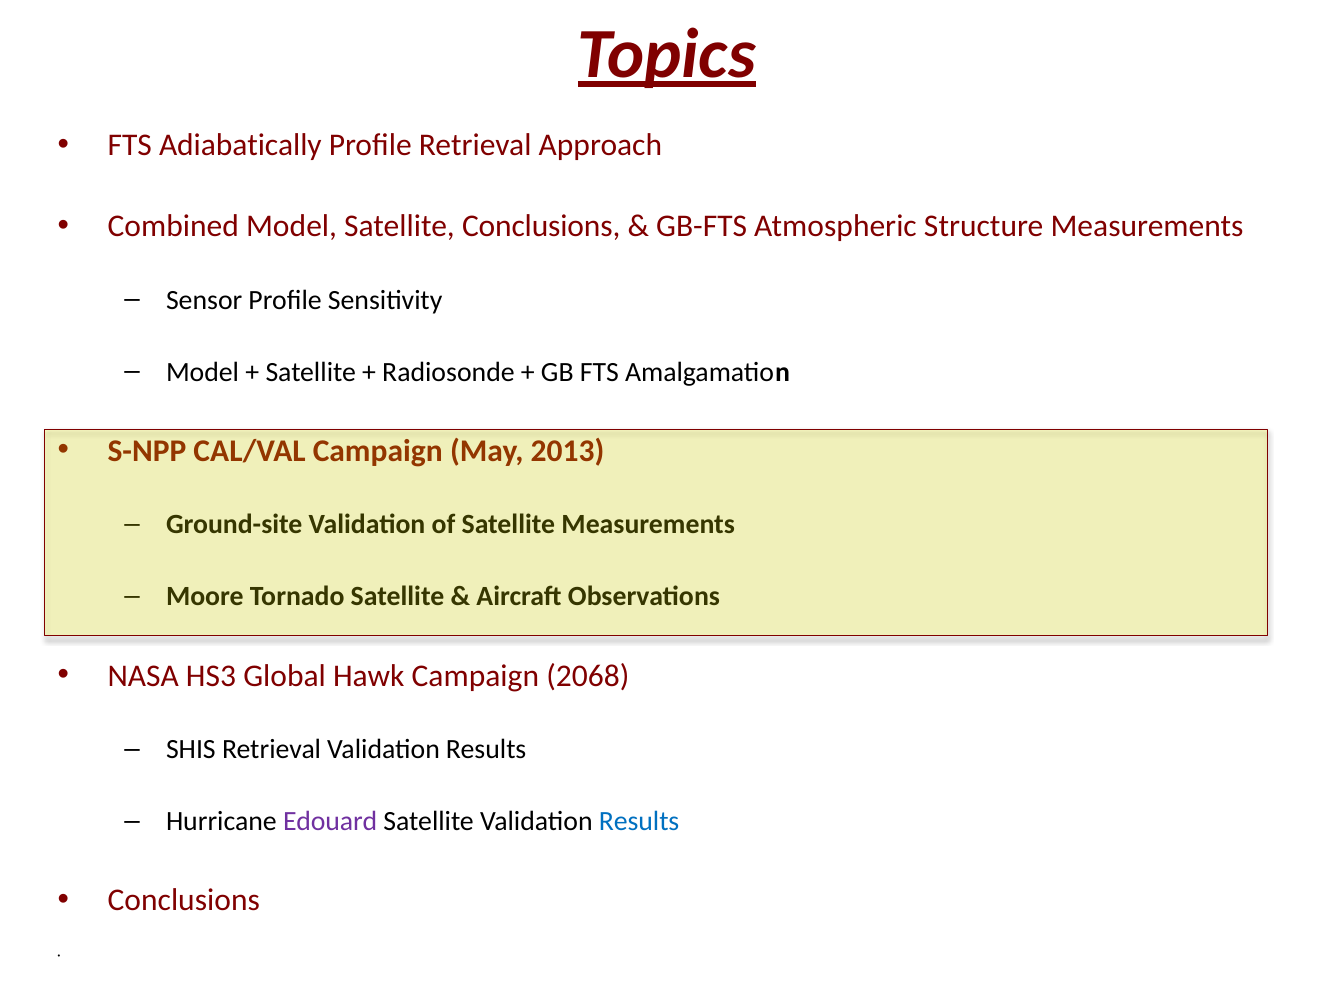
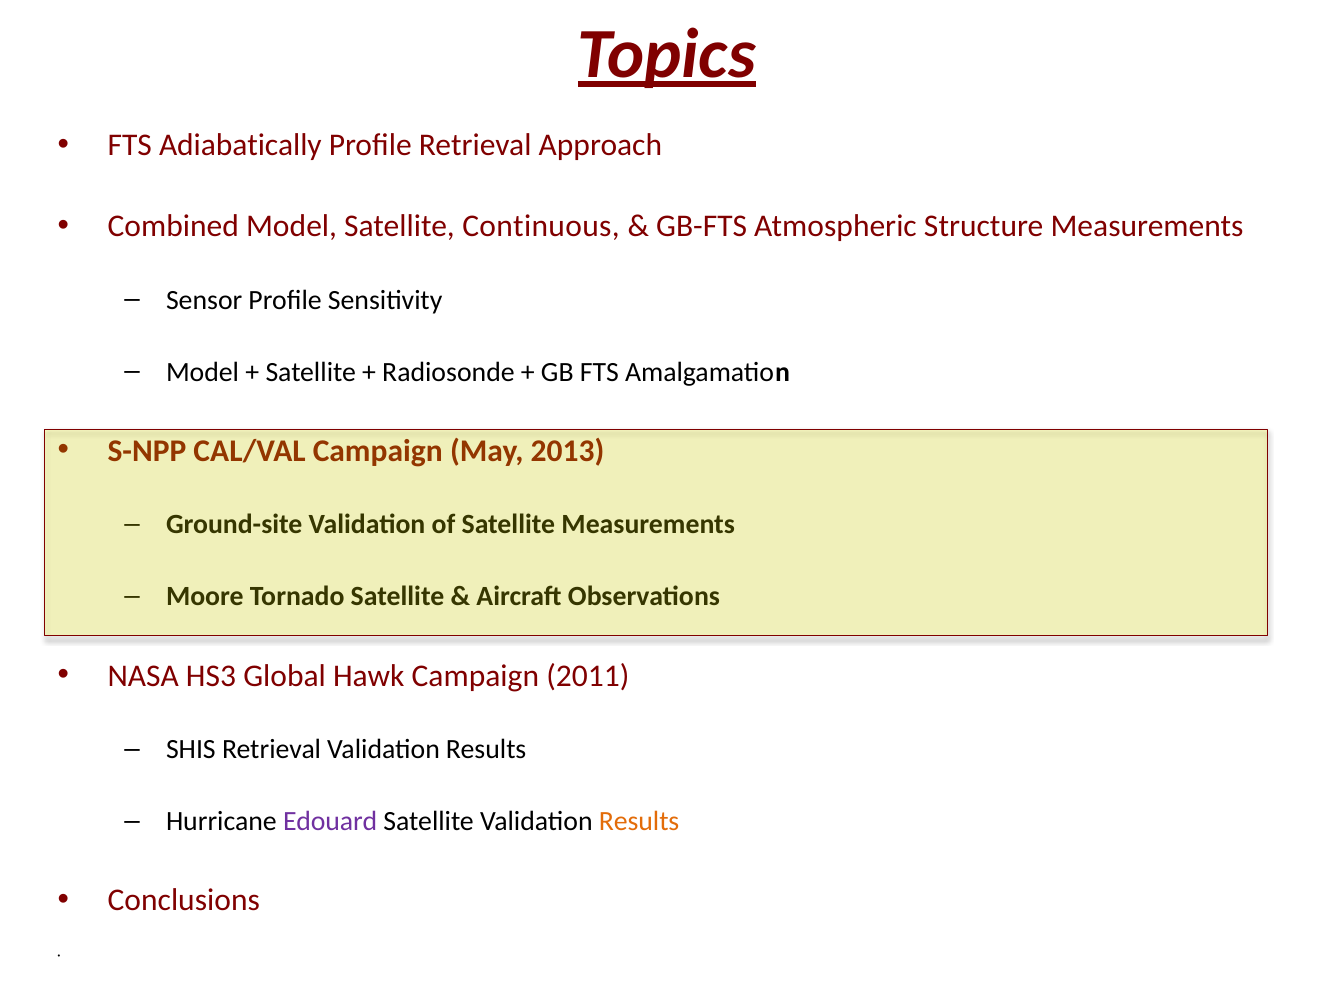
Satellite Conclusions: Conclusions -> Continuous
2068: 2068 -> 2011
Results at (639, 821) colour: blue -> orange
